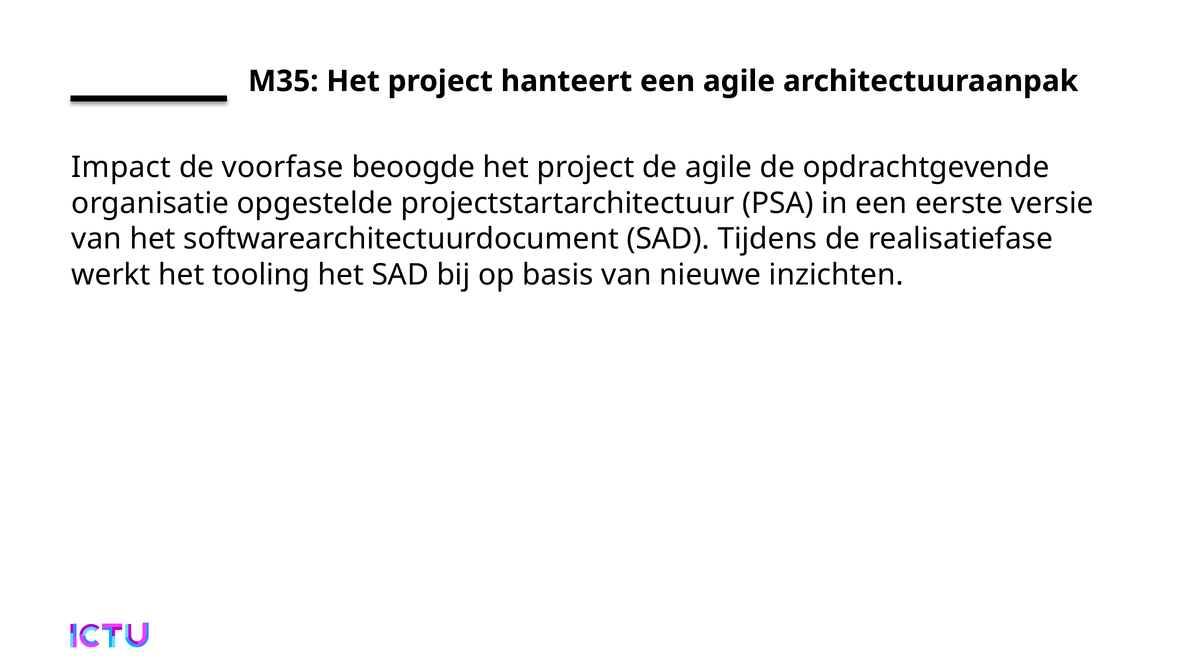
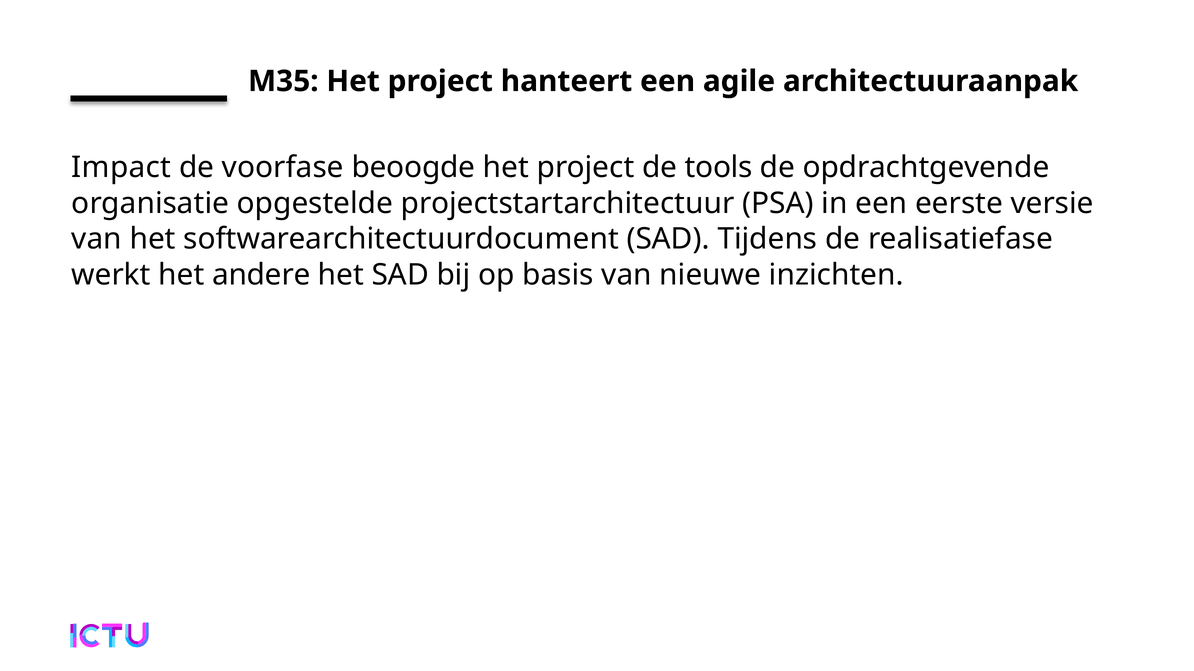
de agile: agile -> tools
tooling: tooling -> andere
